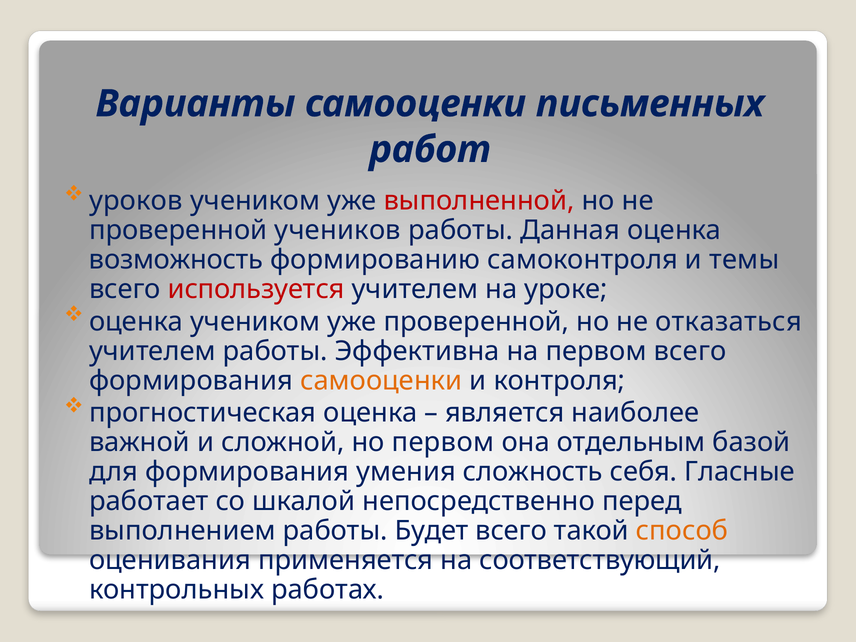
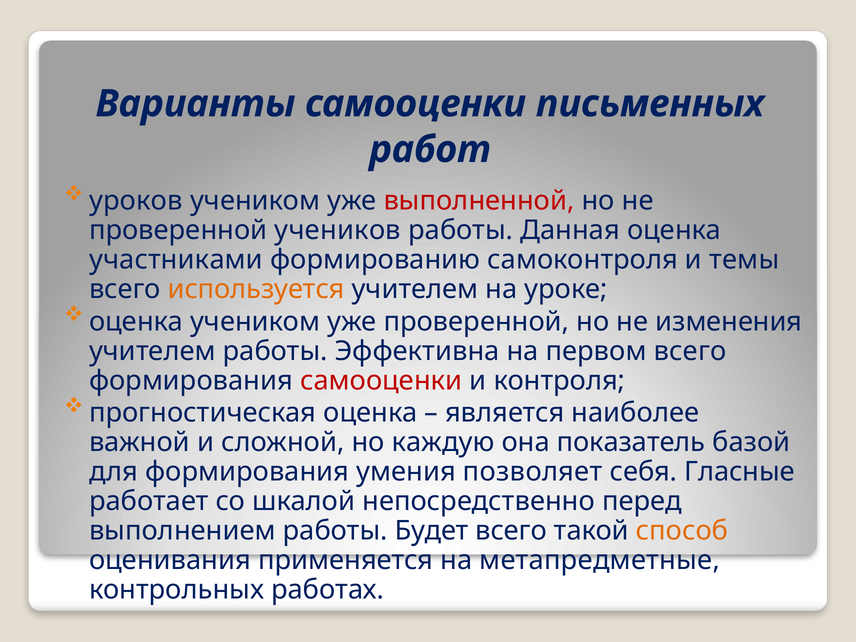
возможность: возможность -> участниками
используется colour: red -> orange
отказаться: отказаться -> изменения
самооценки at (381, 381) colour: orange -> red
но первом: первом -> каждую
отдельным: отдельным -> показатель
сложность: сложность -> позволяет
соответствующий: соответствующий -> метапредметные
